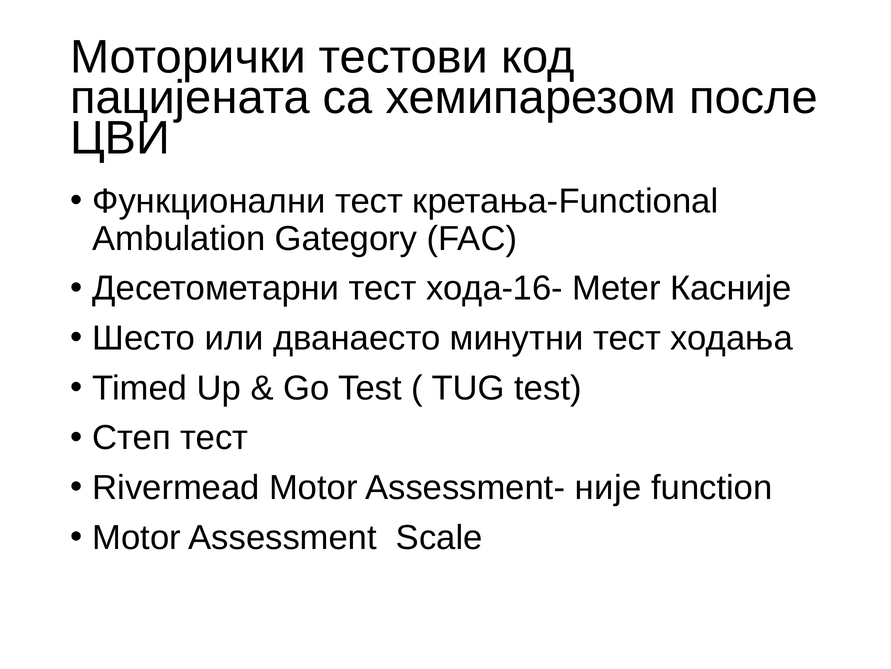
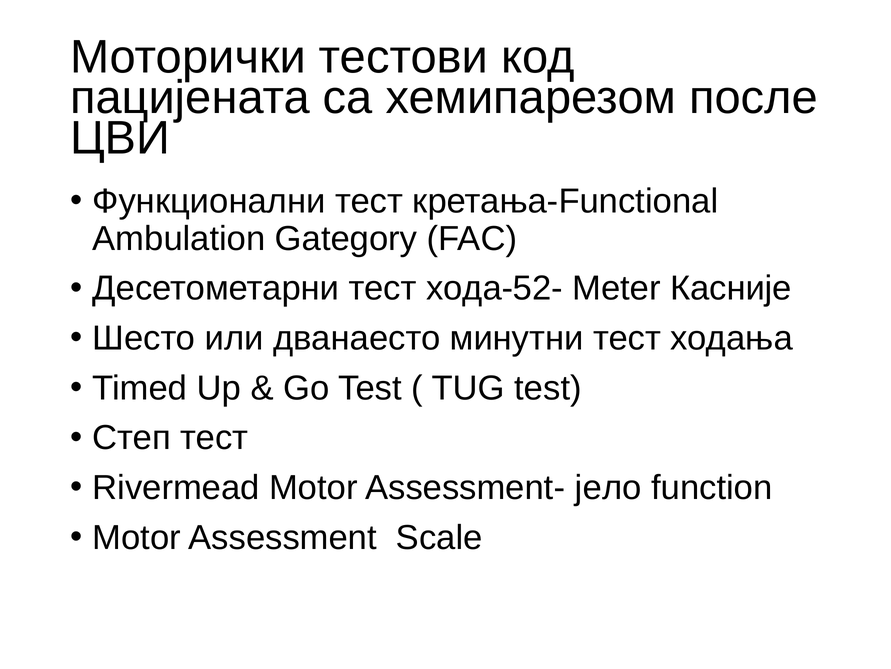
хода-16-: хода-16- -> хода-52-
није: није -> јело
